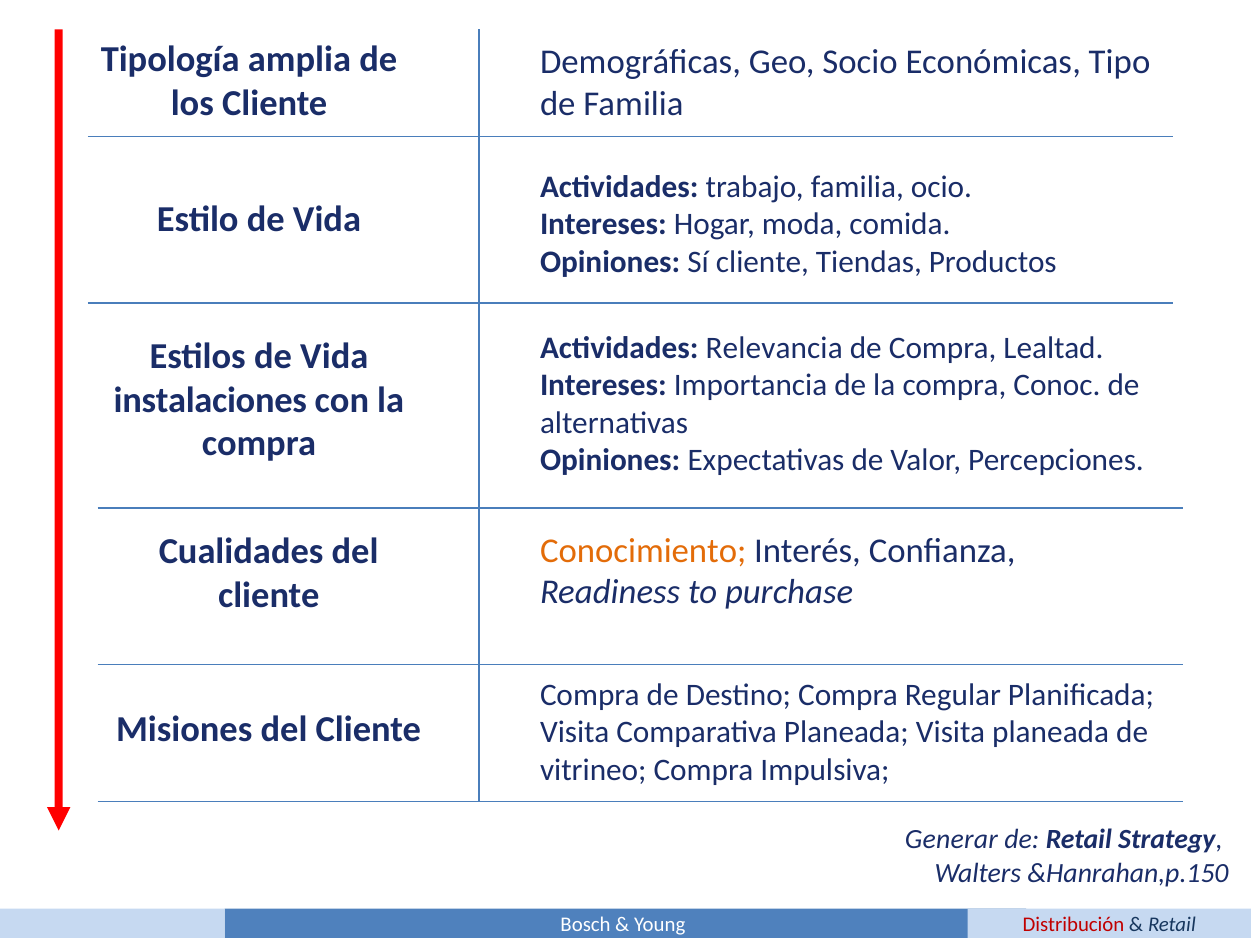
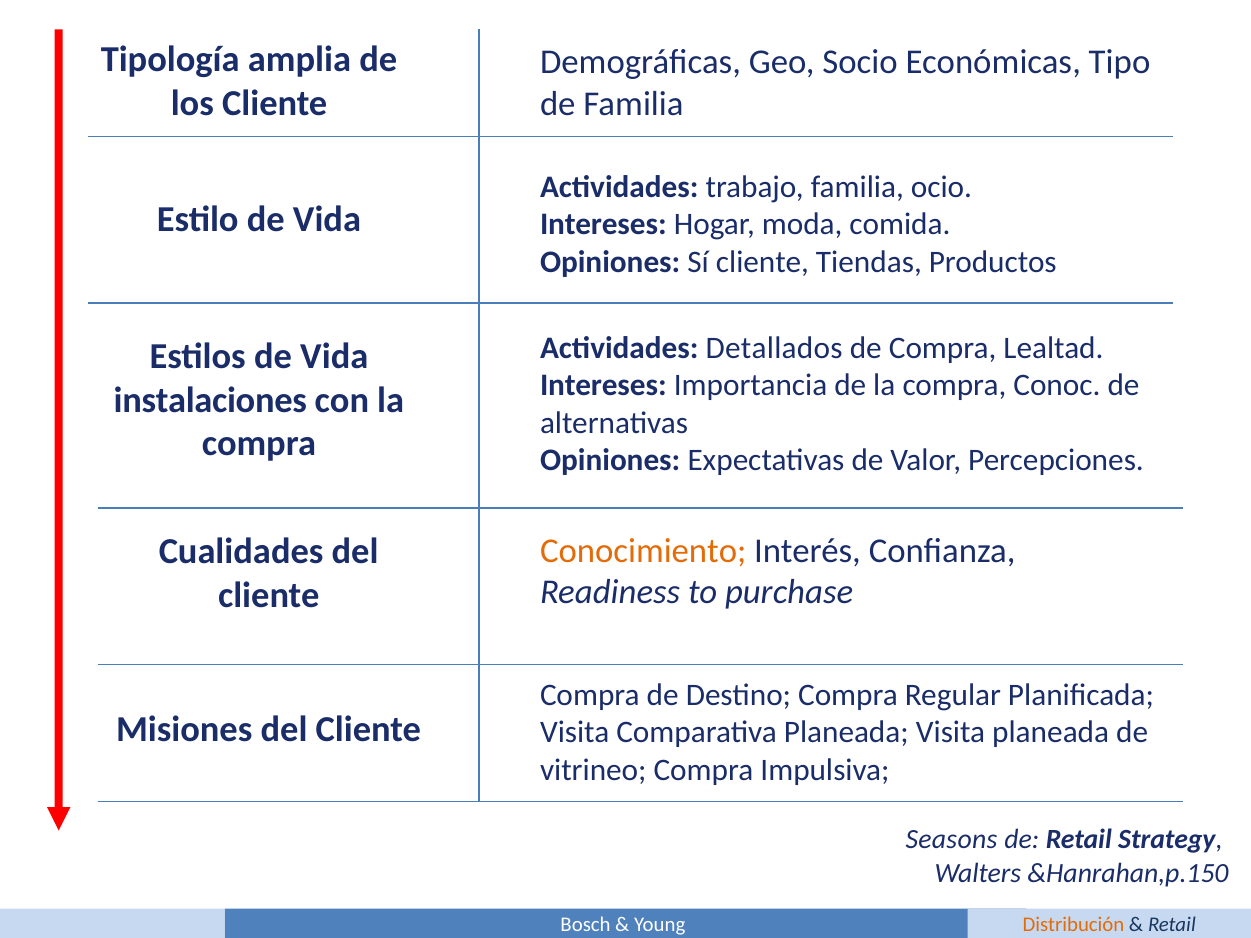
Relevancia: Relevancia -> Detallados
Generar: Generar -> Seasons
Distribución colour: red -> orange
